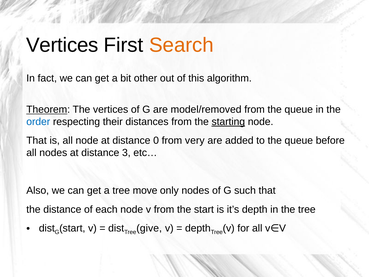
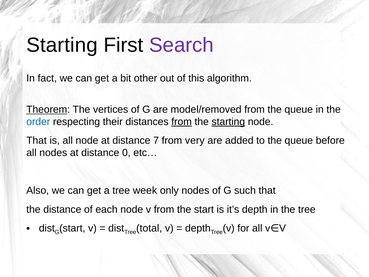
Vertices at (62, 45): Vertices -> Starting
Search colour: orange -> purple
from at (182, 122) underline: none -> present
0: 0 -> 7
3: 3 -> 0
move: move -> week
give: give -> total
